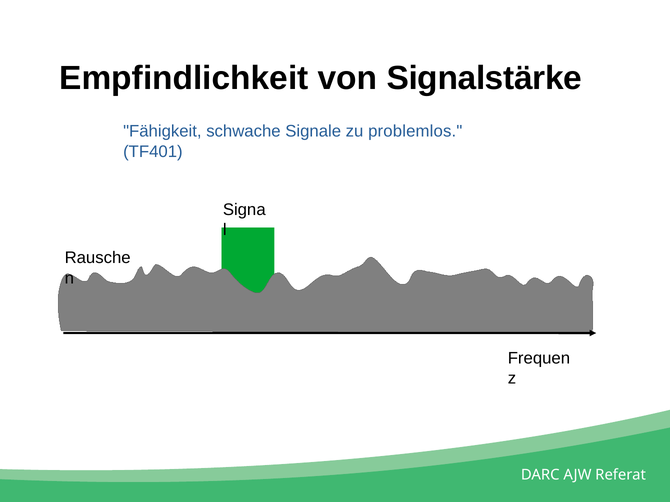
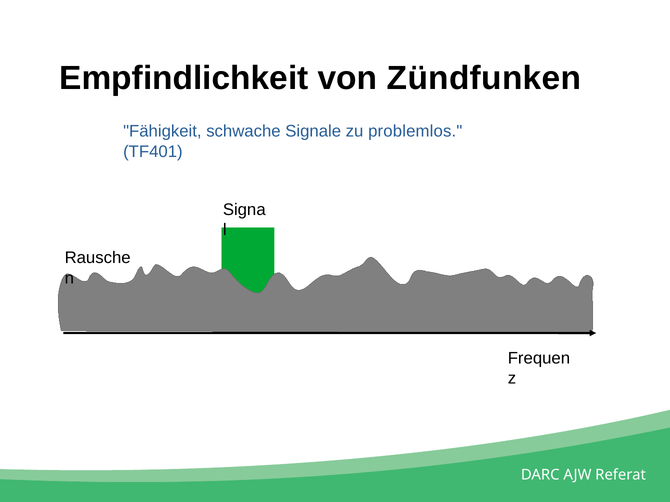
Signalstärke: Signalstärke -> Zündfunken
